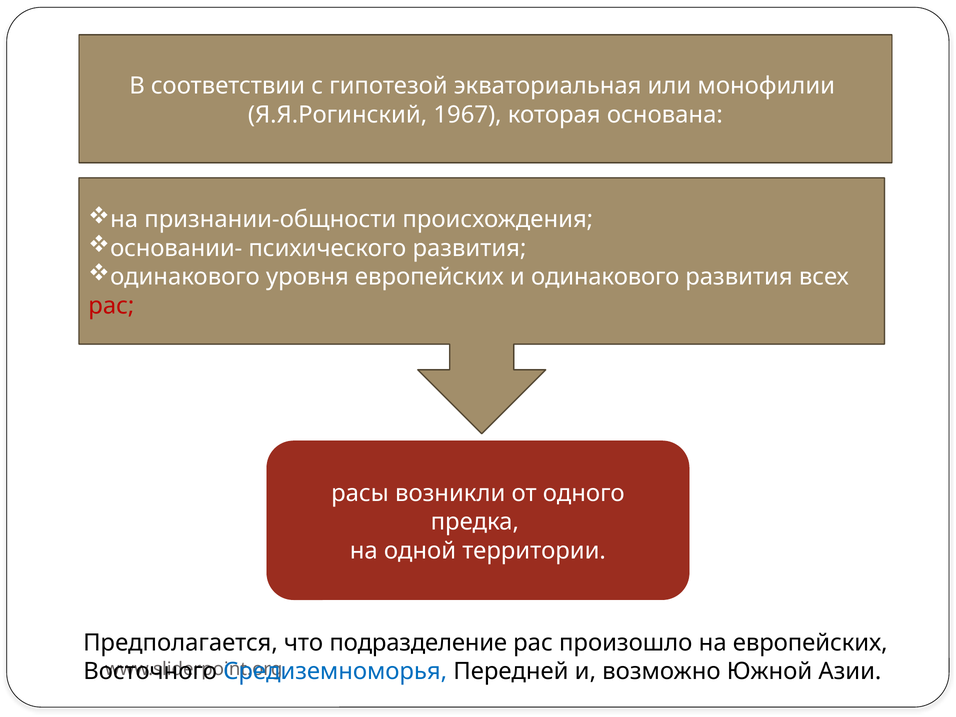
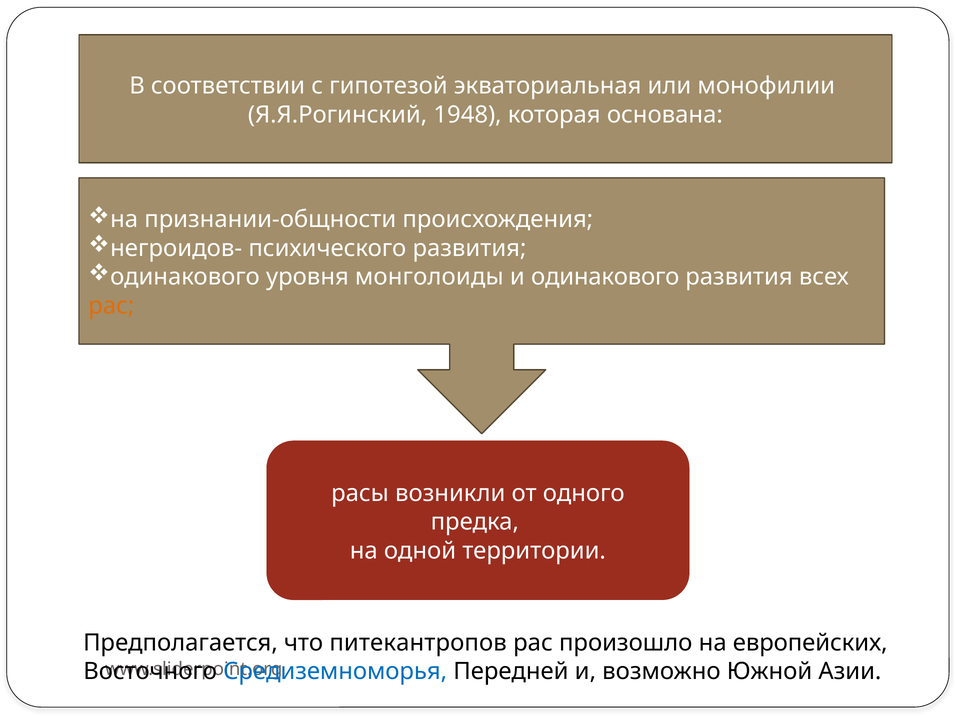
1967: 1967 -> 1948
основании-: основании- -> негроидов-
уровня европейских: европейских -> монголоиды
рас at (111, 306) colour: red -> orange
подразделение: подразделение -> питекантропов
